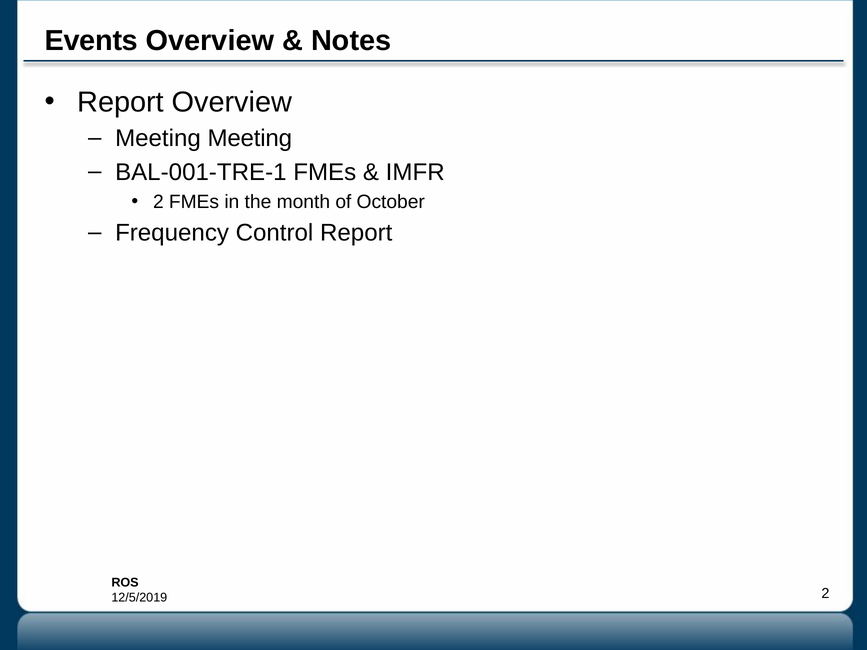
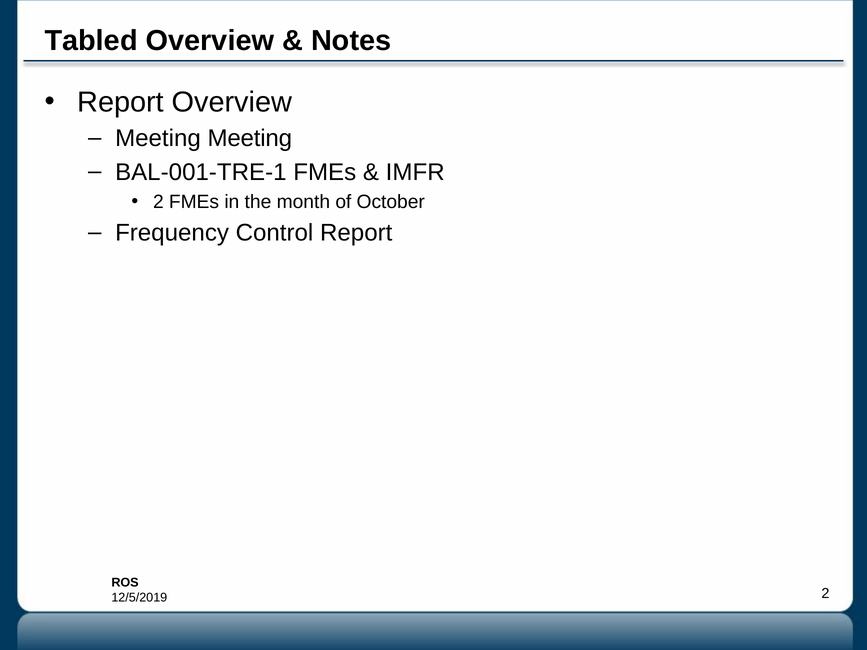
Events: Events -> Tabled
